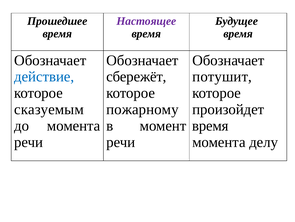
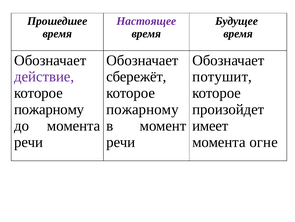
действие colour: blue -> purple
сказуемым at (49, 109): сказуемым -> пожарному
время at (210, 125): время -> имеет
делу: делу -> огне
